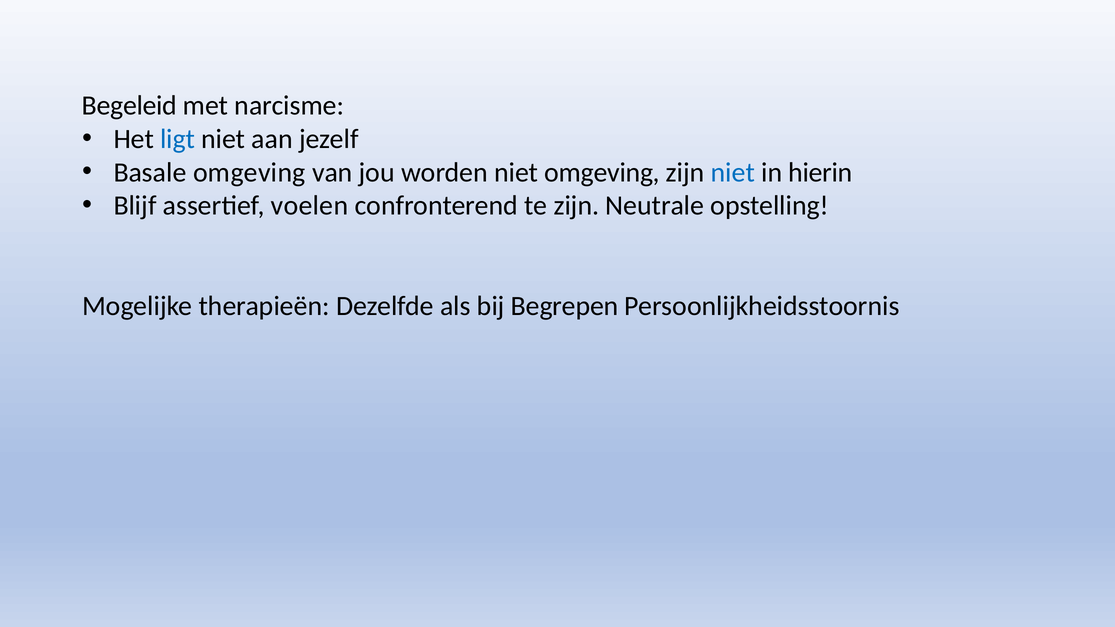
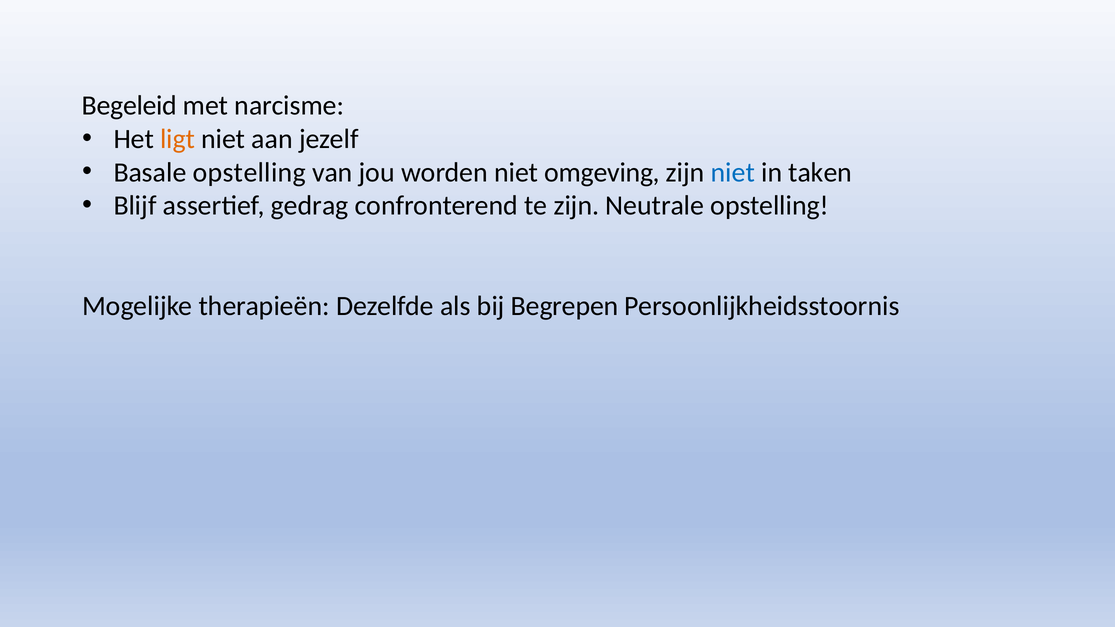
ligt colour: blue -> orange
Basale omgeving: omgeving -> opstelling
hierin: hierin -> taken
voelen: voelen -> gedrag
